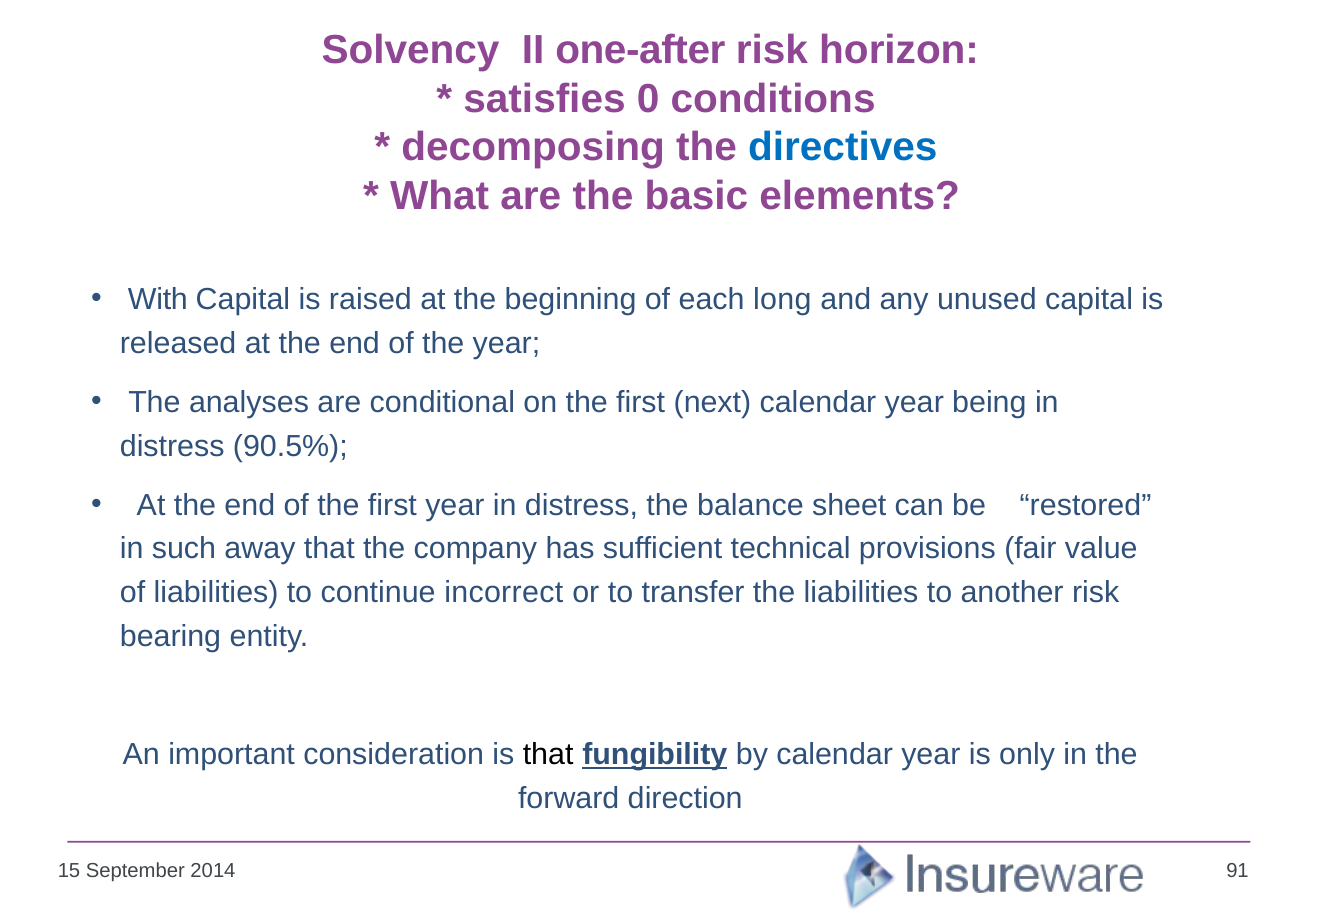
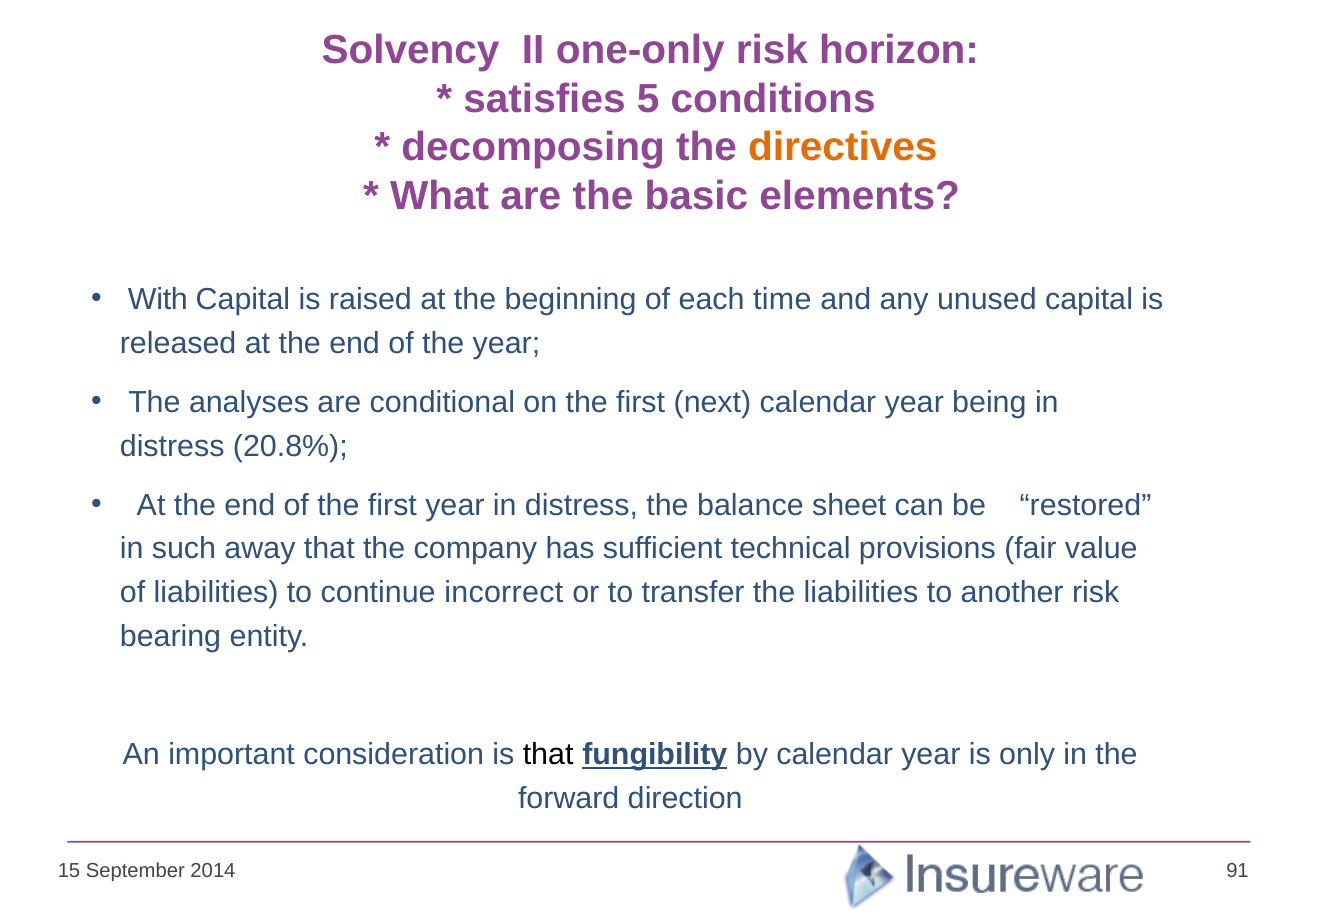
one-after: one-after -> one-only
0: 0 -> 5
directives colour: blue -> orange
long: long -> time
90.5%: 90.5% -> 20.8%
